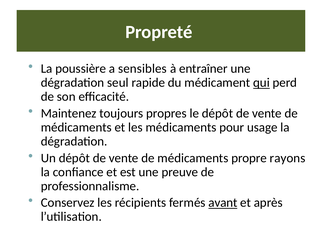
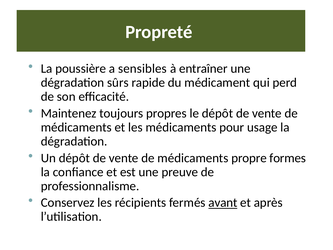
seul: seul -> sûrs
qui underline: present -> none
rayons: rayons -> formes
